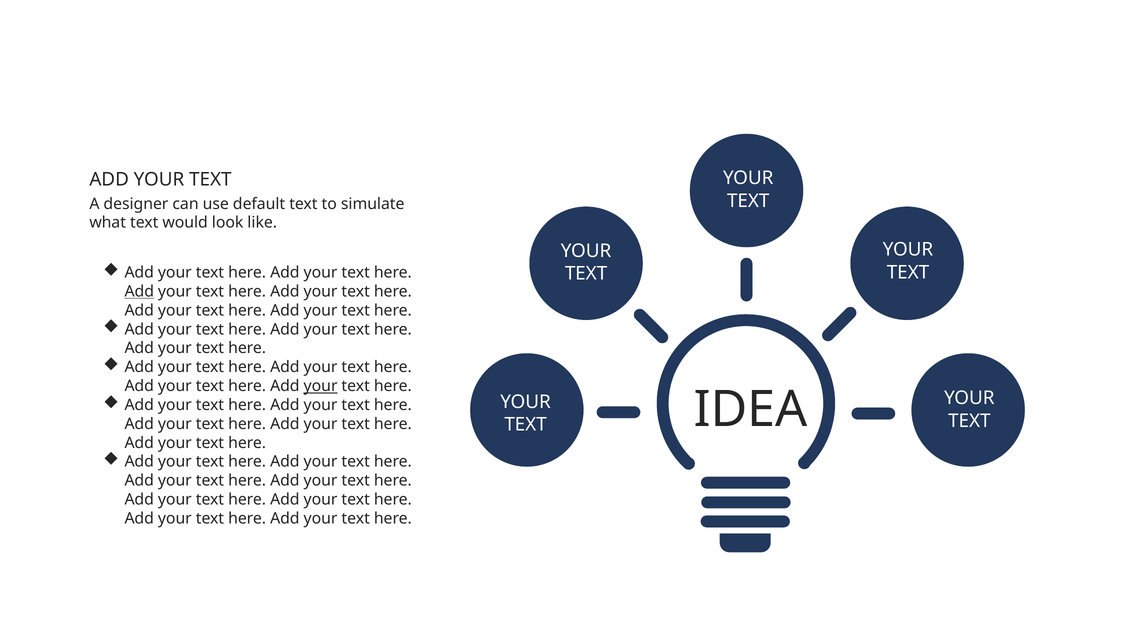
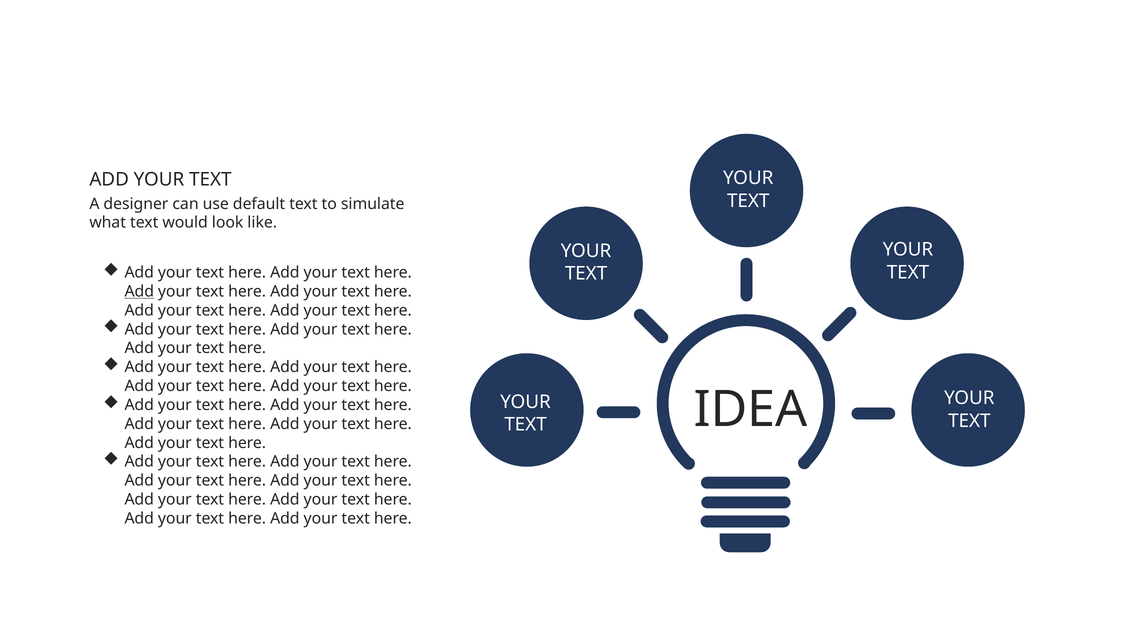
your at (321, 386) underline: present -> none
